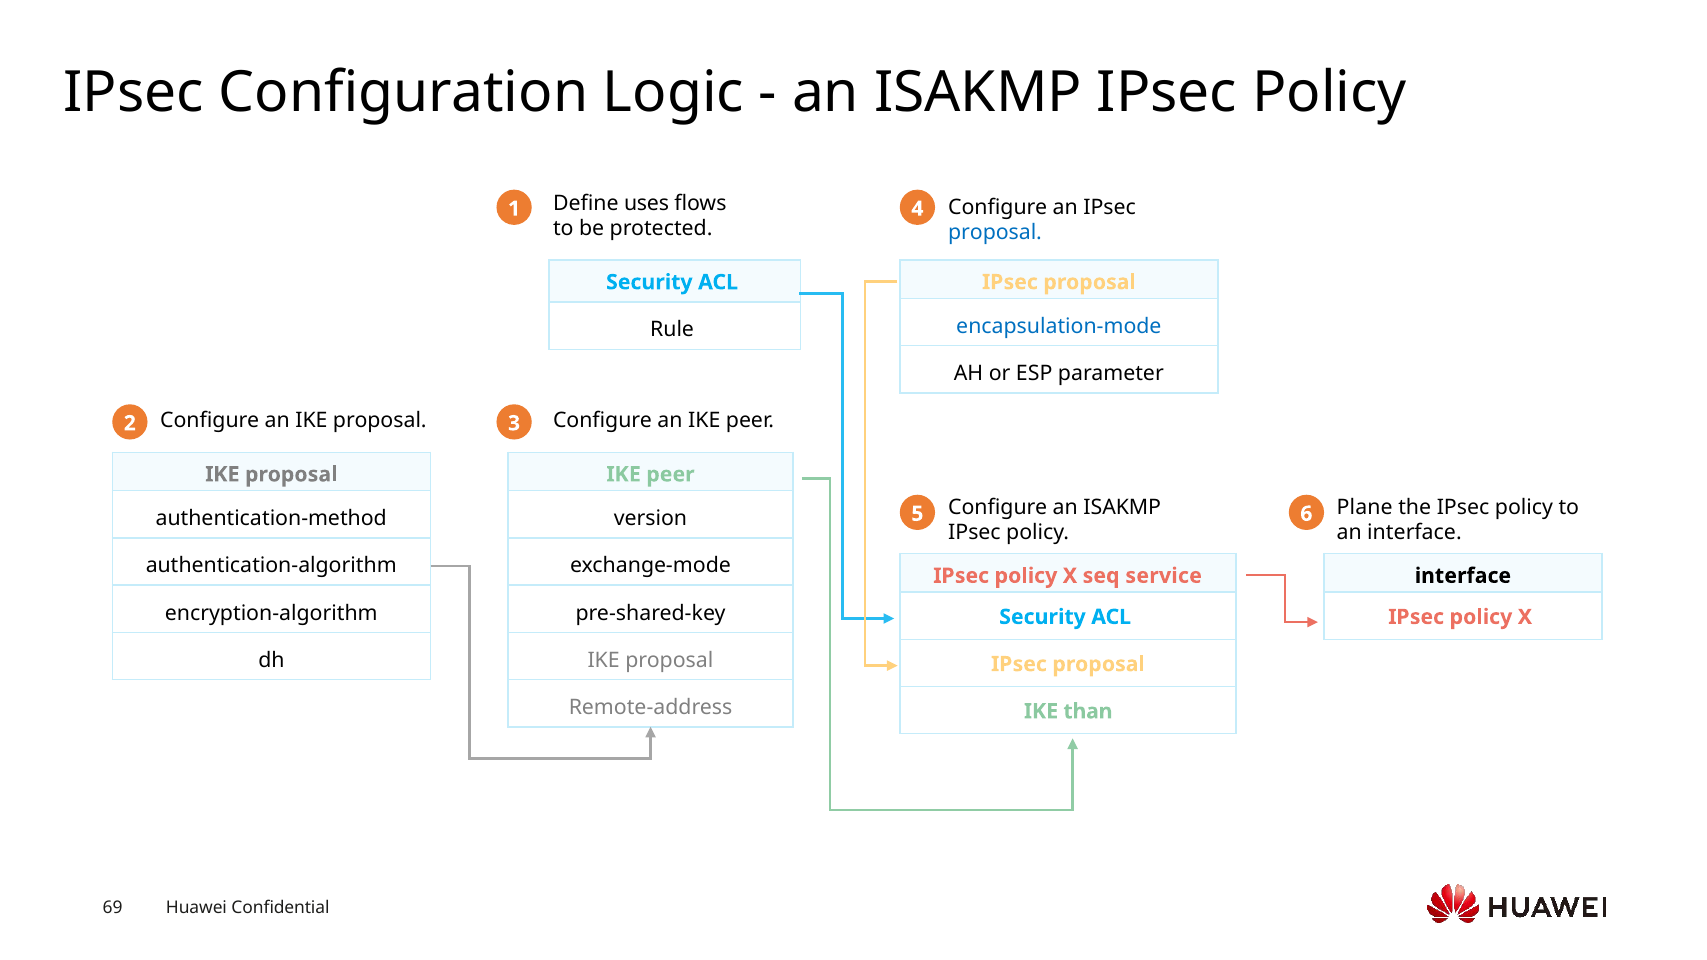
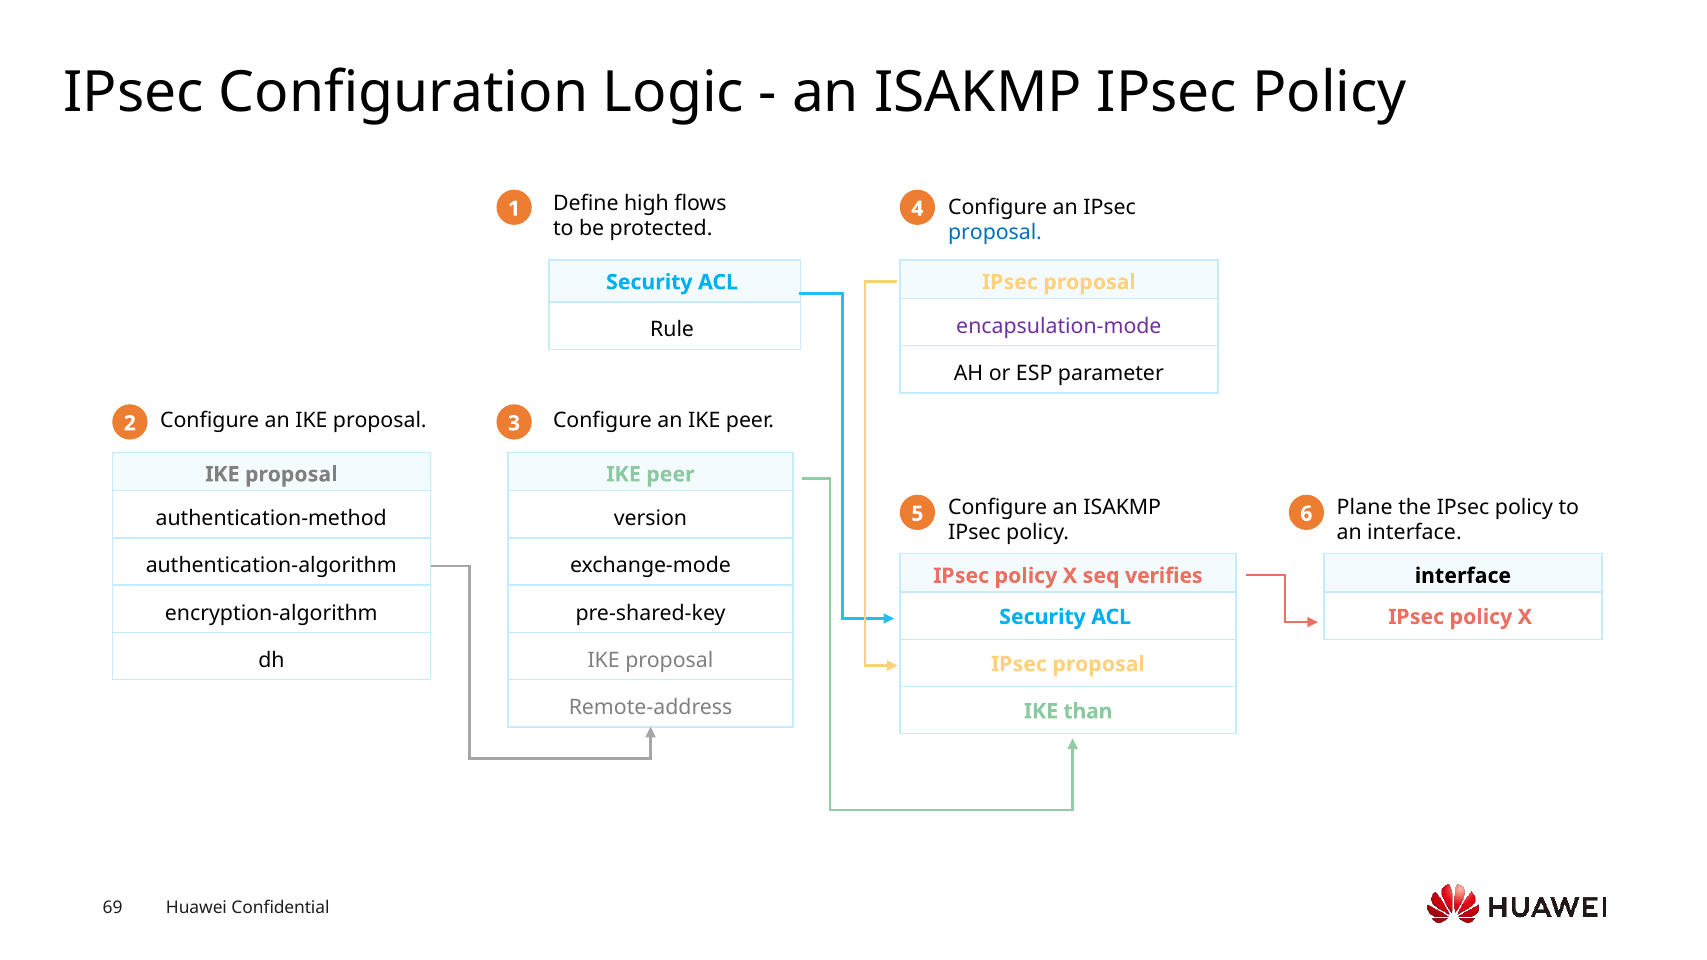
uses: uses -> high
encapsulation-mode colour: blue -> purple
service: service -> verifies
